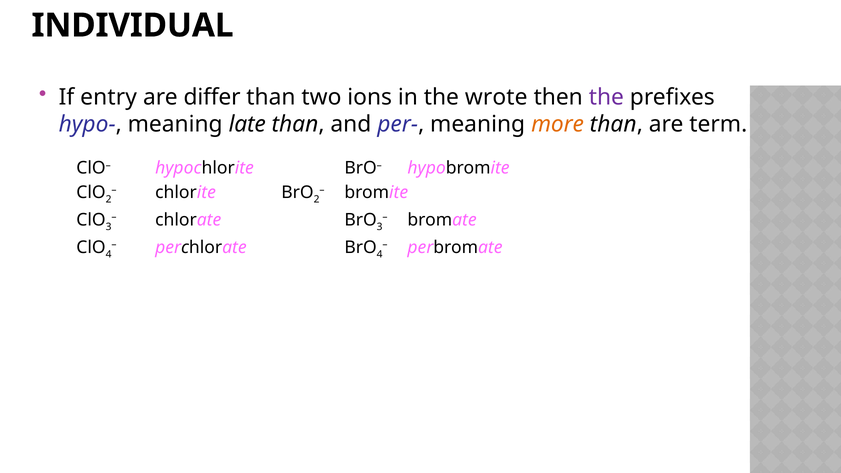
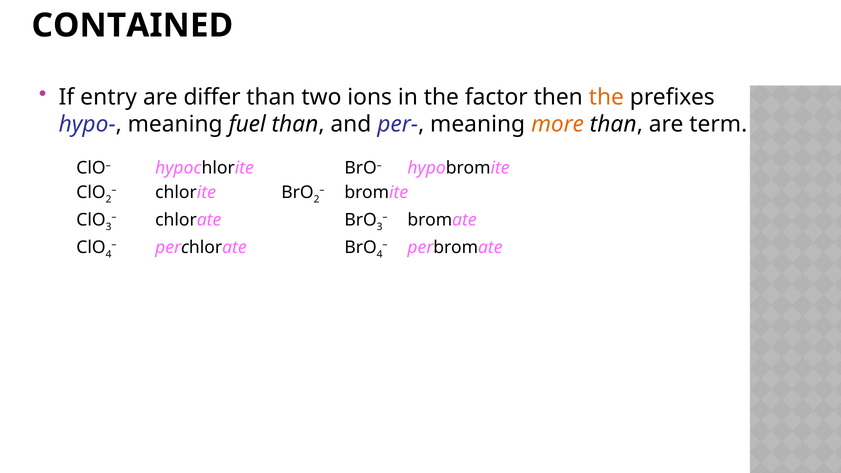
INDIVIDUAL: INDIVIDUAL -> CONTAINED
wrote: wrote -> factor
the at (606, 97) colour: purple -> orange
late: late -> fuel
